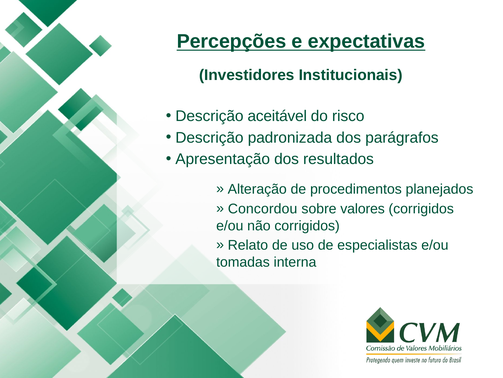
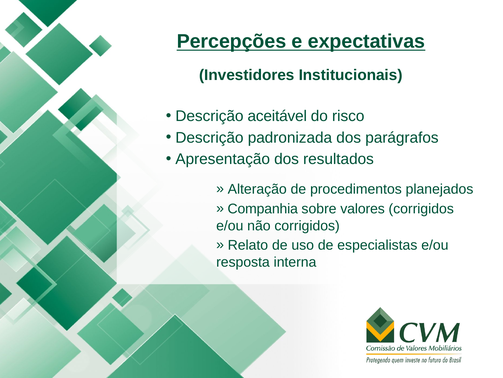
Concordou: Concordou -> Companhia
tomadas: tomadas -> resposta
